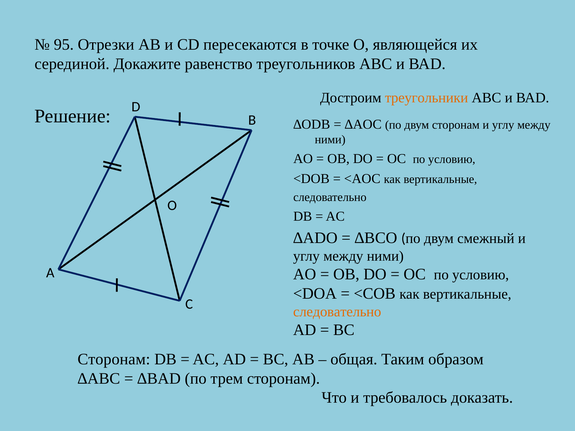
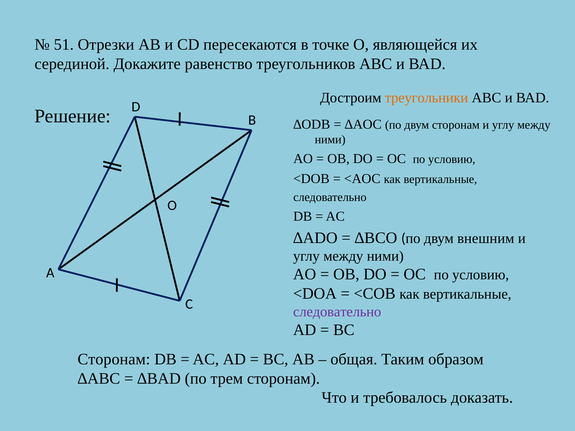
95: 95 -> 51
смежный: смежный -> внешним
следовательно at (337, 312) colour: orange -> purple
